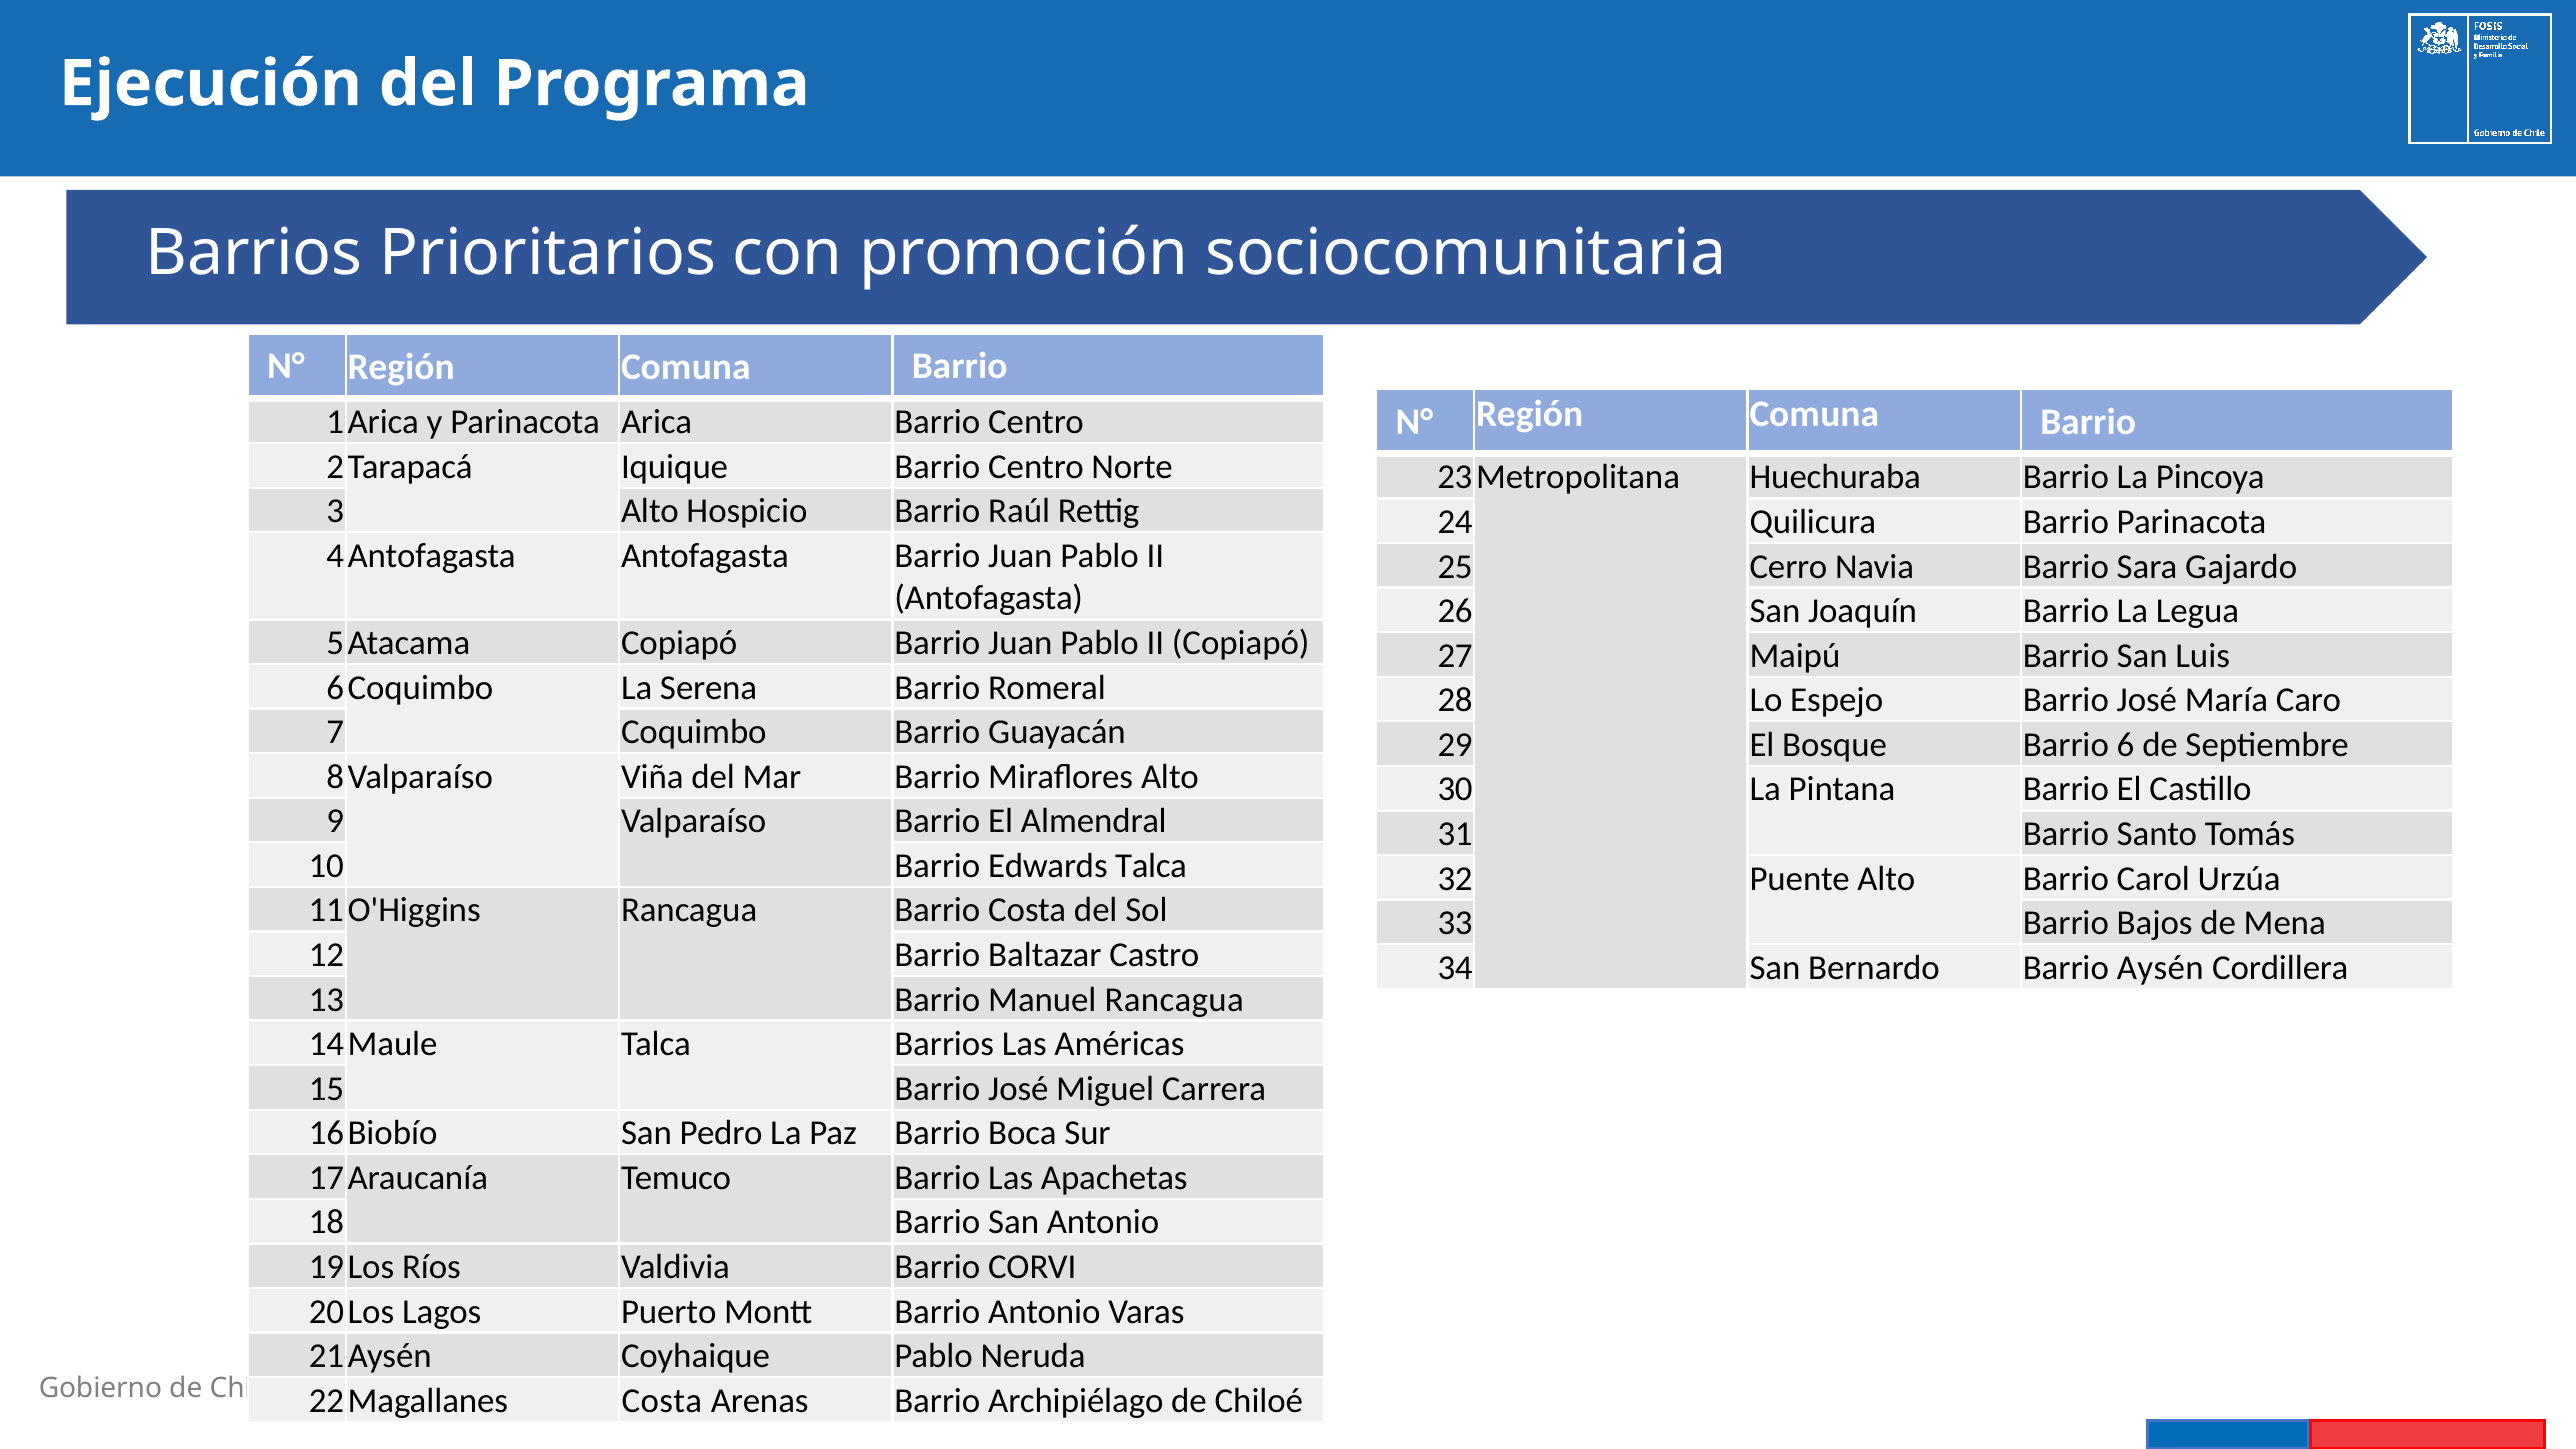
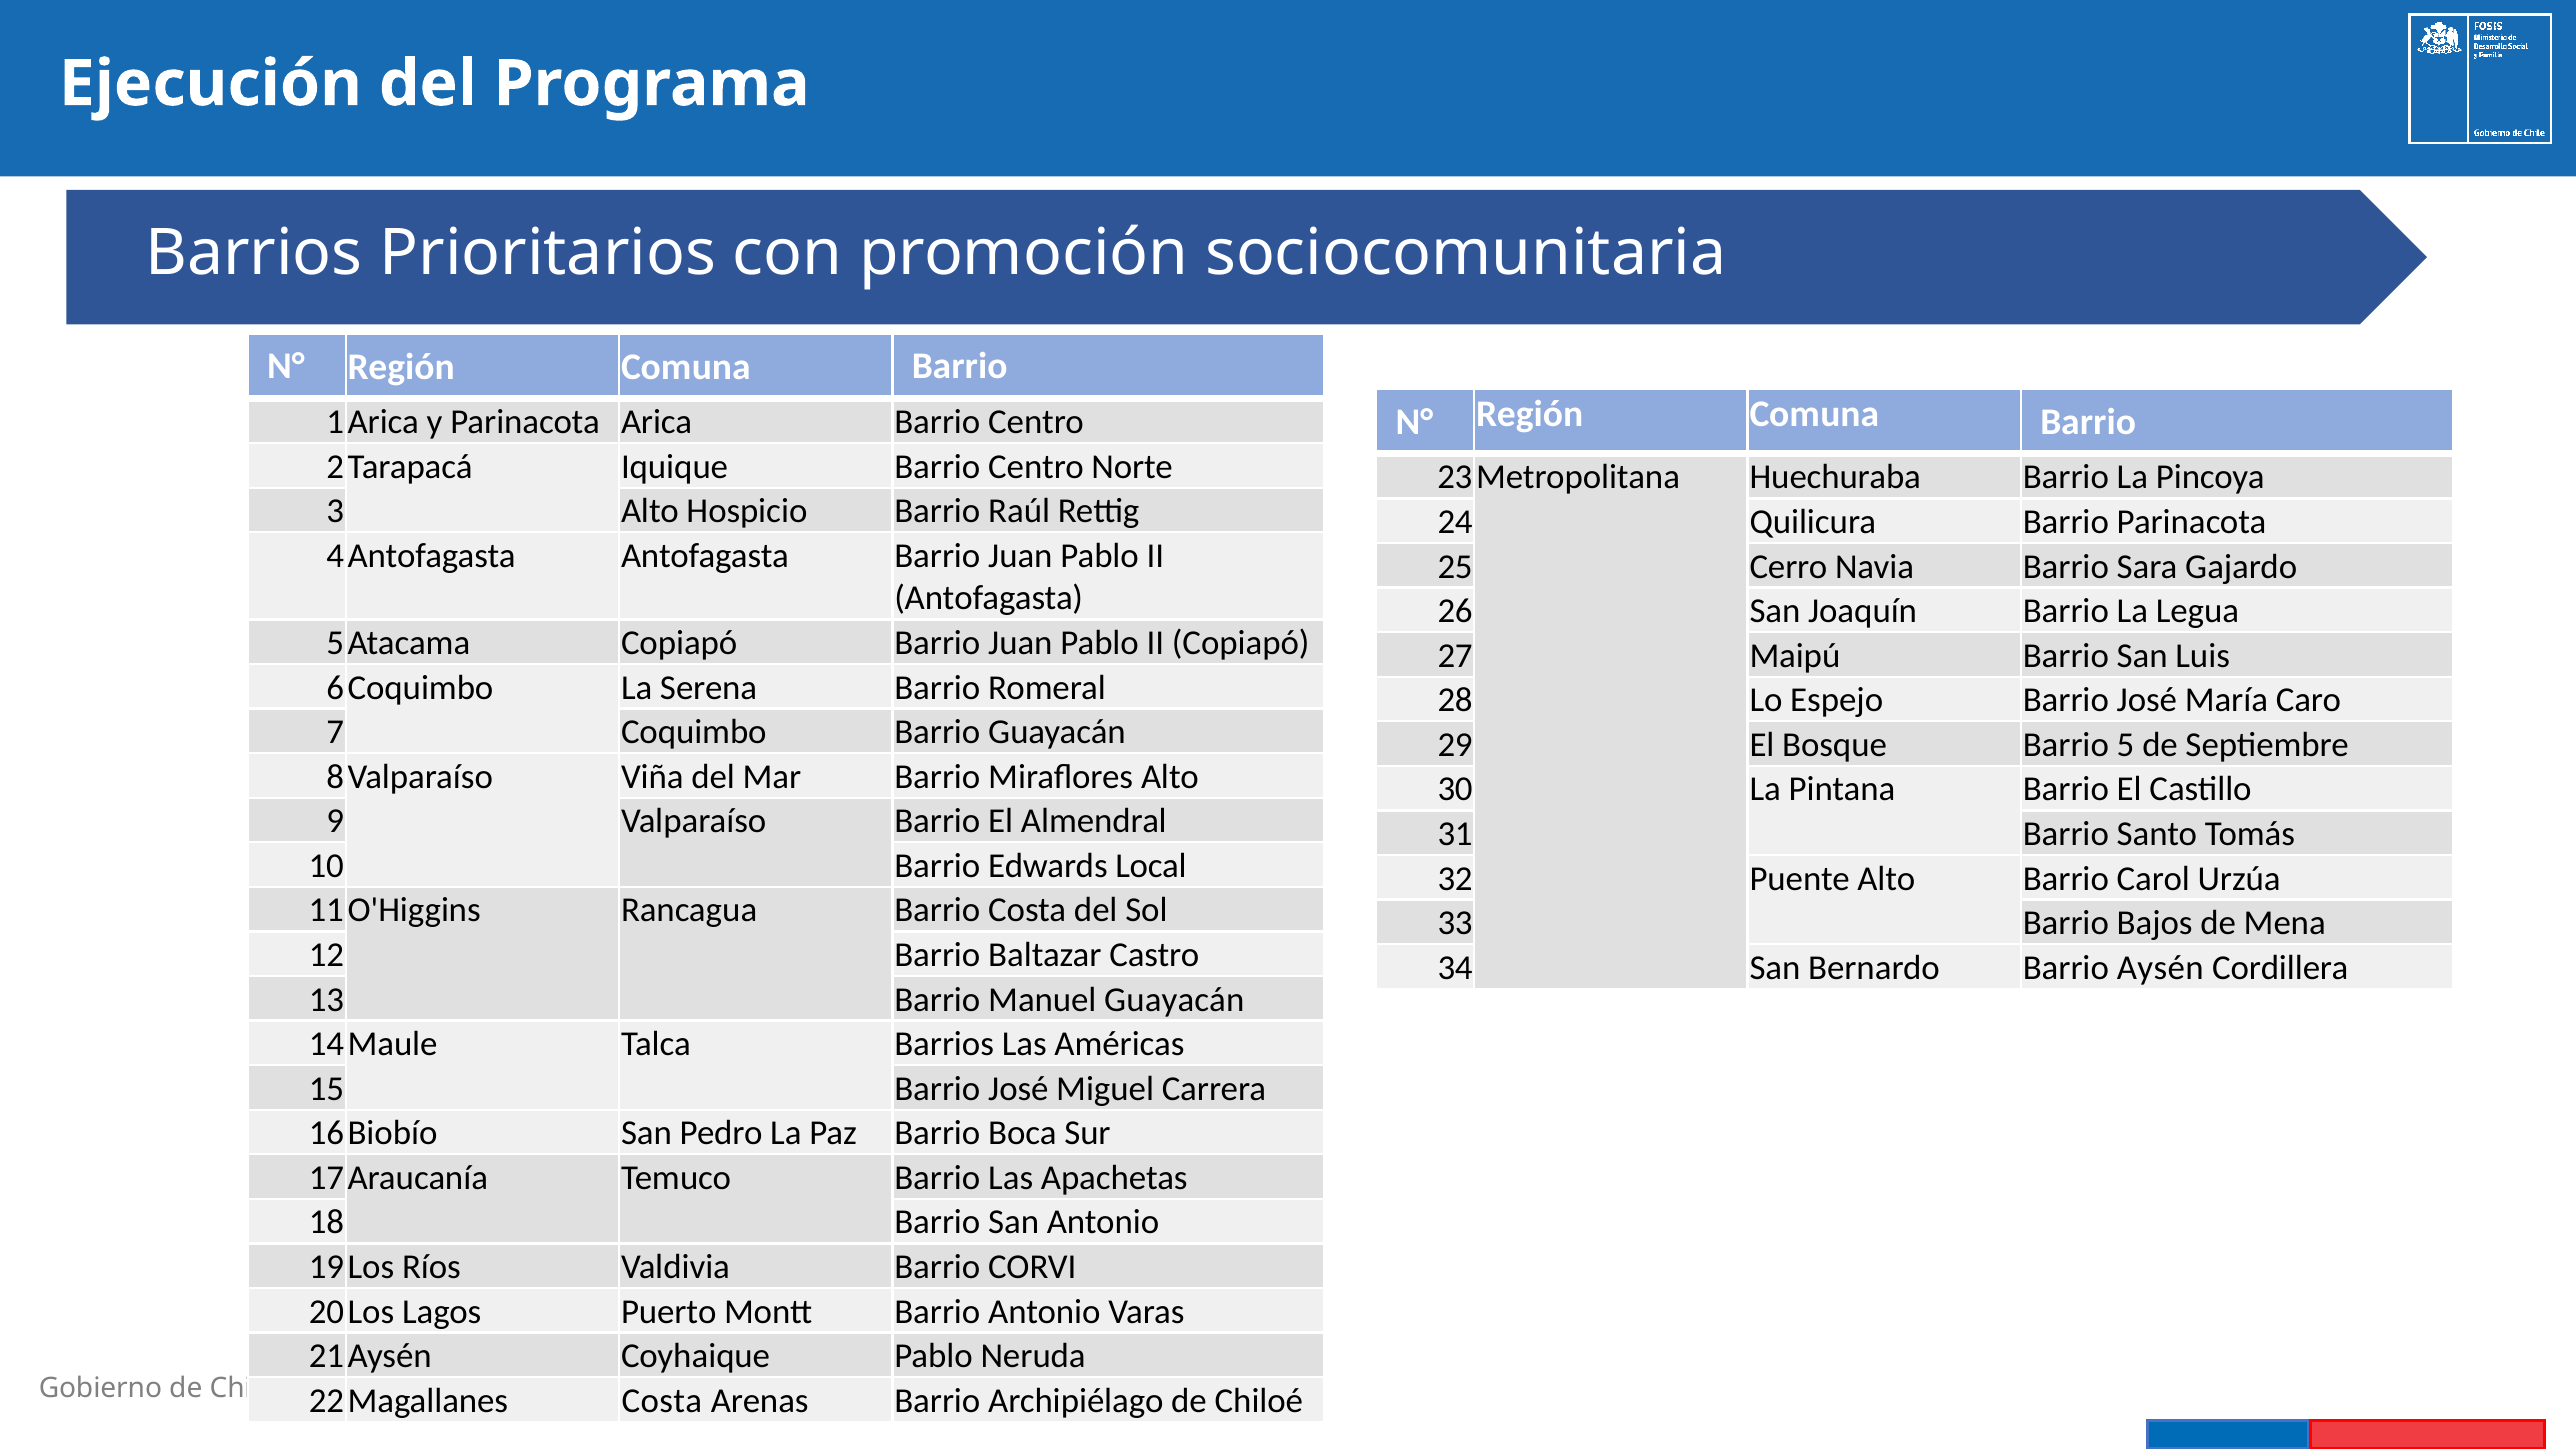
6: 6 -> 5
Edwards Talca: Talca -> Local
Manuel Rancagua: Rancagua -> Guayacán
